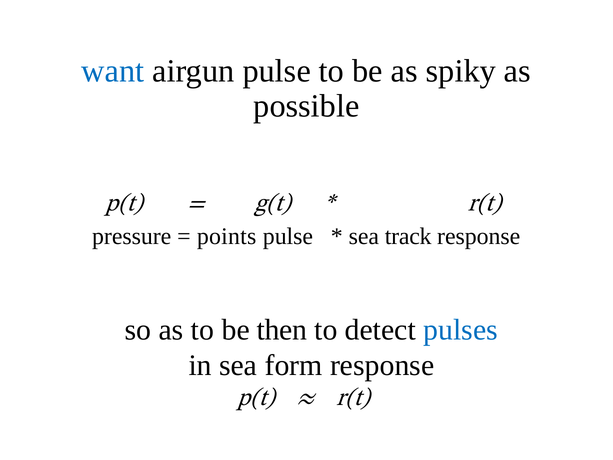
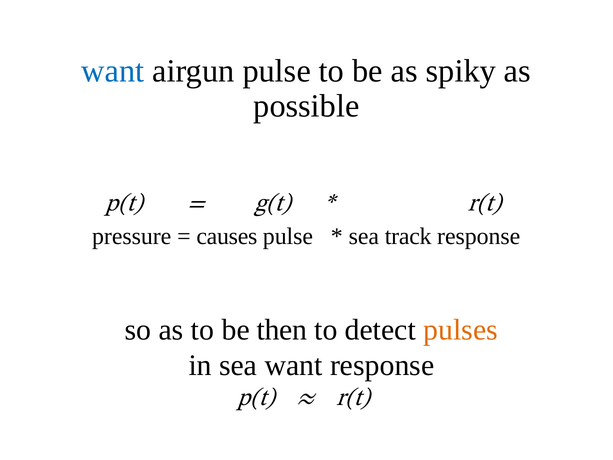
points: points -> causes
pulses colour: blue -> orange
sea form: form -> want
